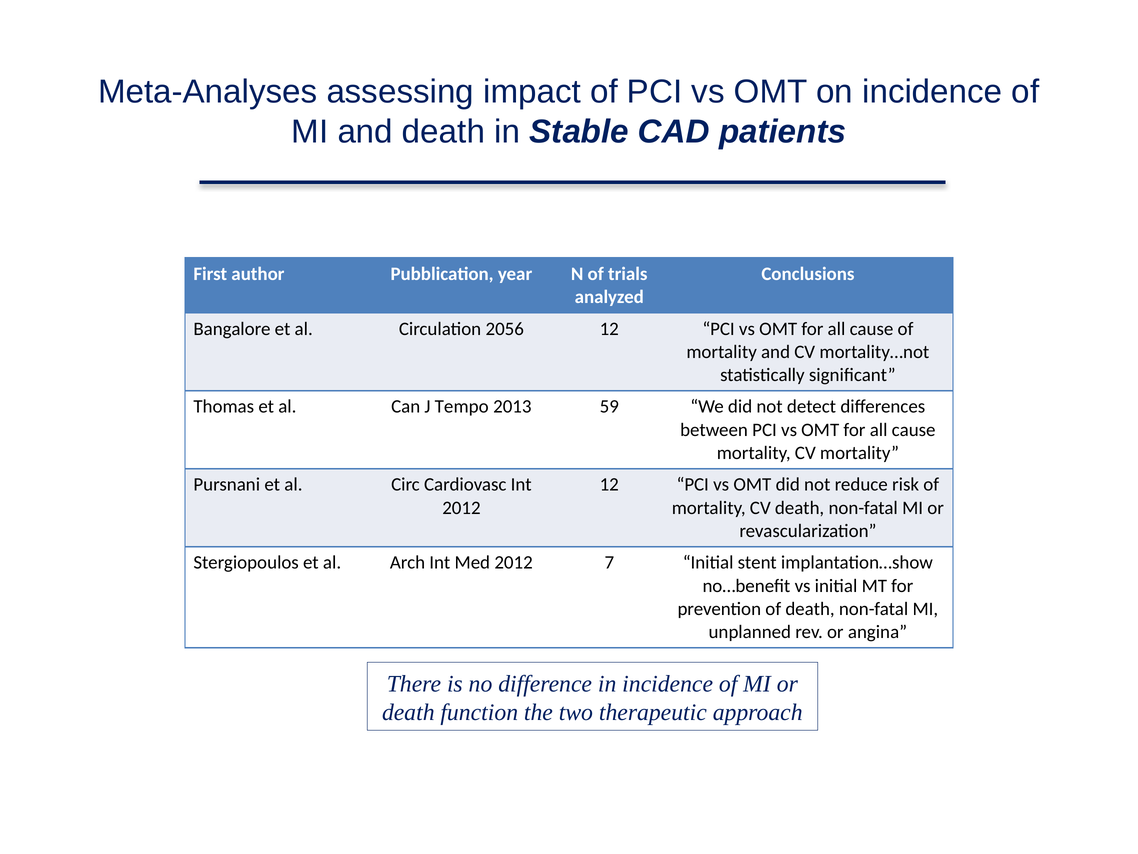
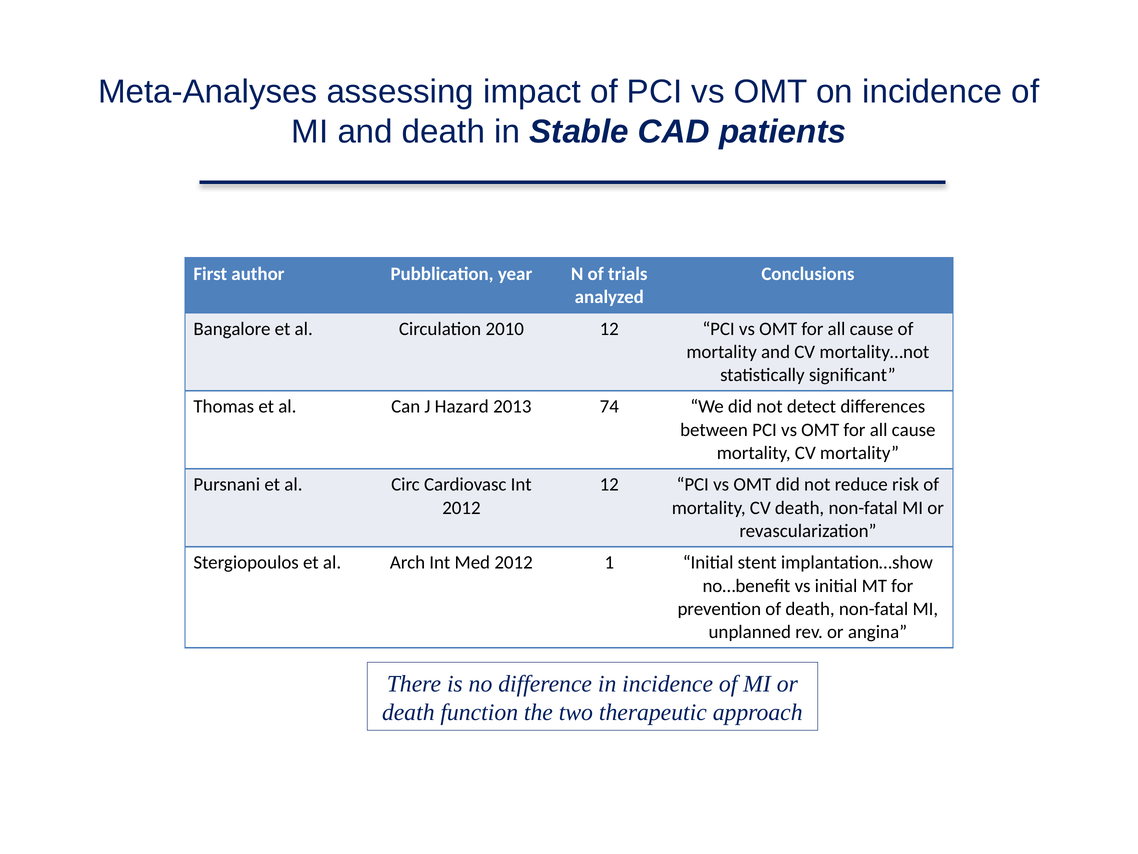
2056: 2056 -> 2010
Tempo: Tempo -> Hazard
59: 59 -> 74
7: 7 -> 1
